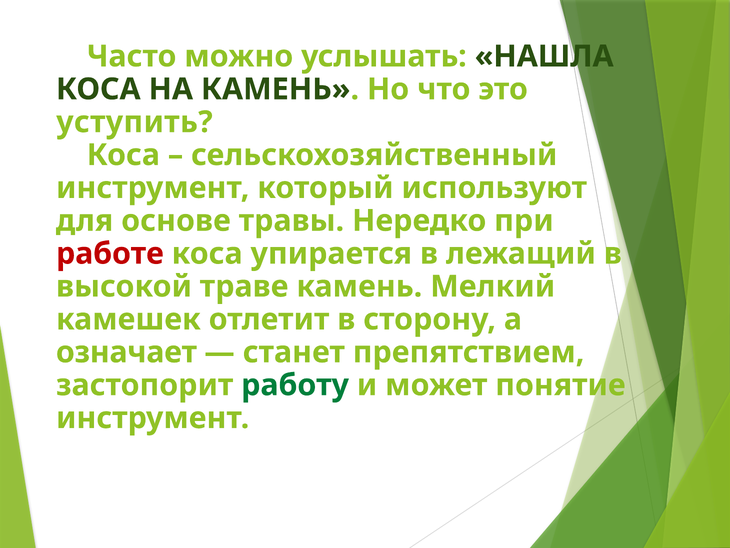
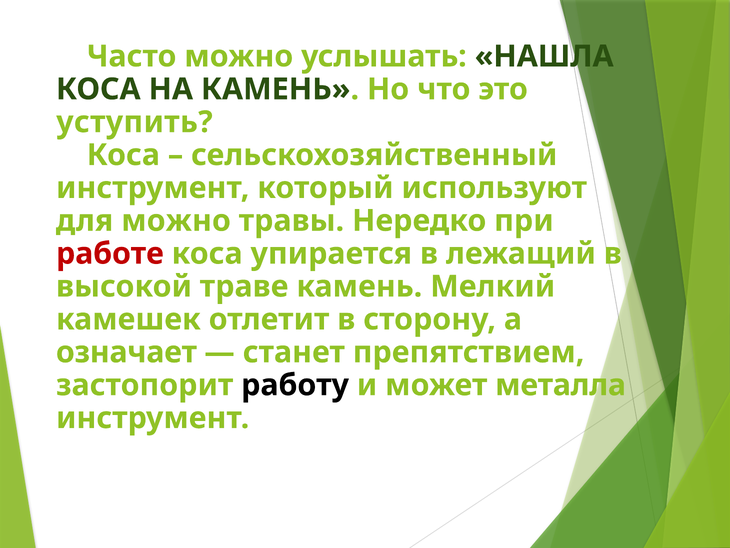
для основе: основе -> можно
работу colour: green -> black
понятие: понятие -> металла
